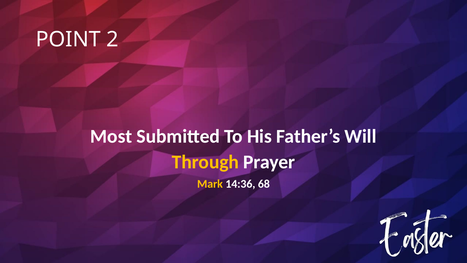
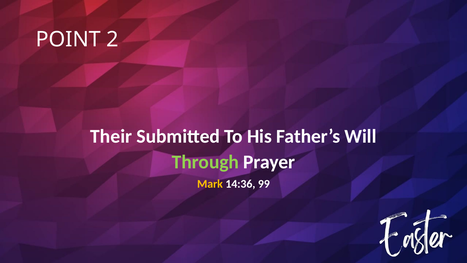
Most: Most -> Their
Through colour: yellow -> light green
68: 68 -> 99
